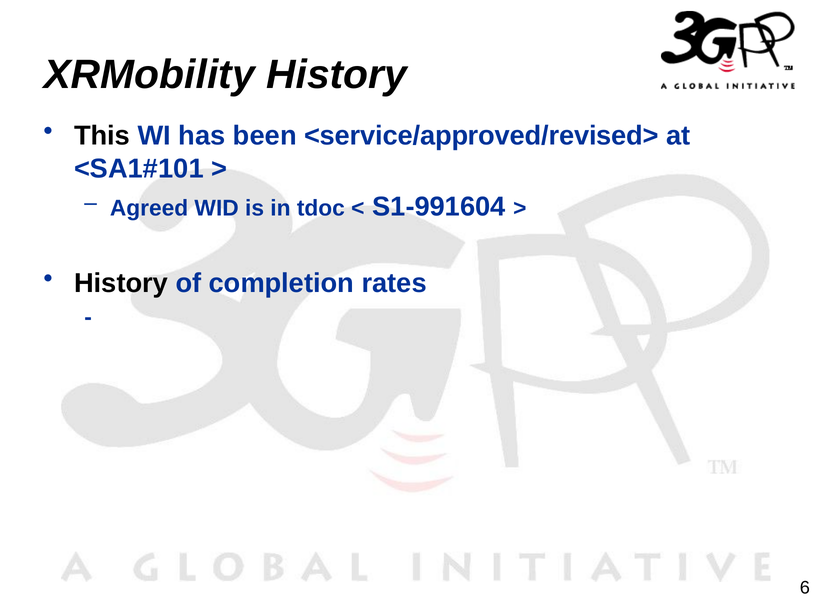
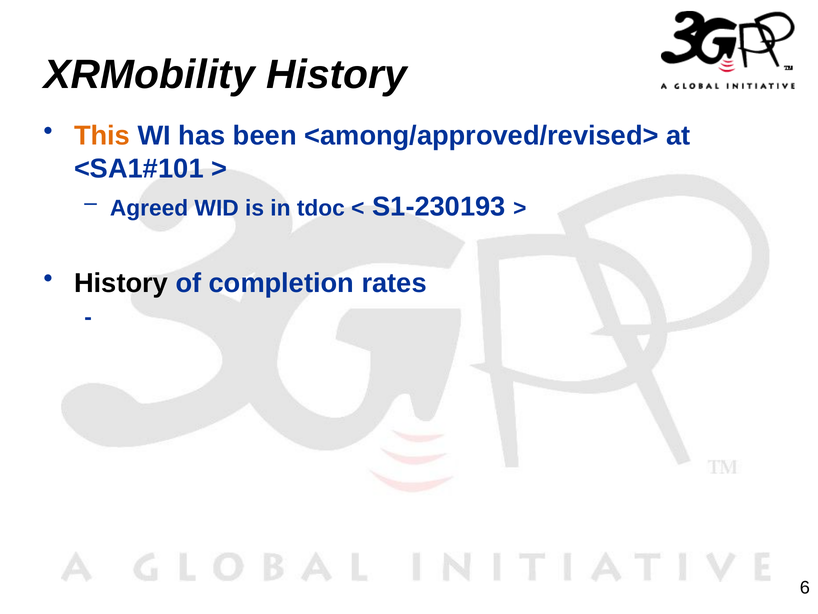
This colour: black -> orange
<service/approved/revised>: <service/approved/revised> -> <among/approved/revised>
S1-991604: S1-991604 -> S1-230193
